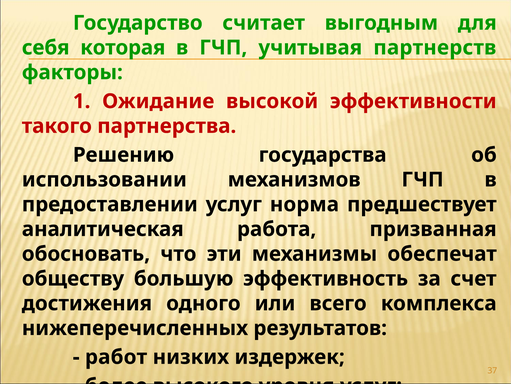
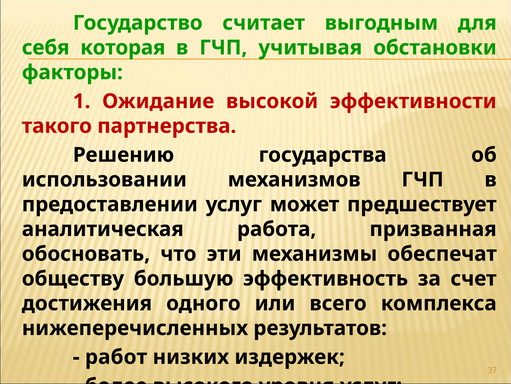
партнерств: партнерств -> обстановки
норма: норма -> может
